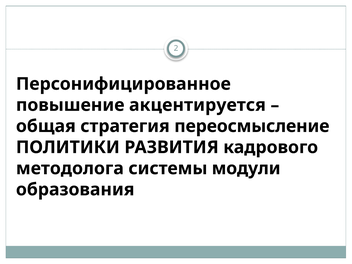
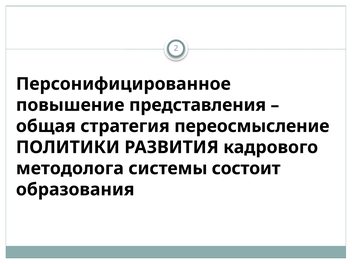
акцентируется: акцентируется -> представления
модули: модули -> состоит
